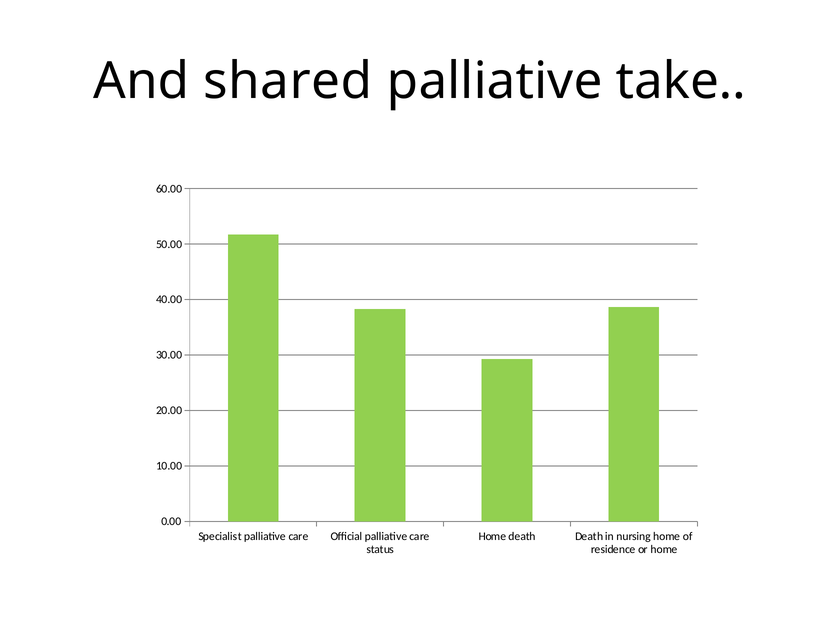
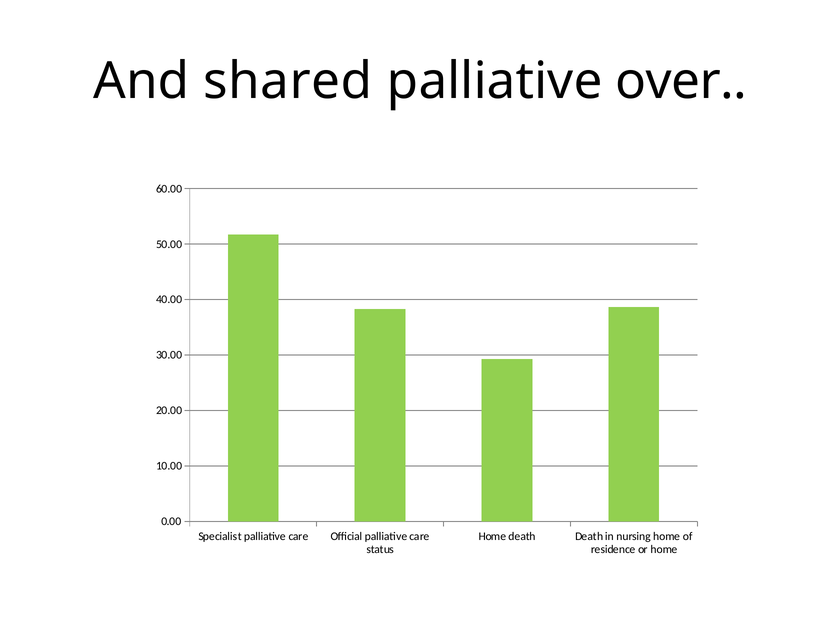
take: take -> over
